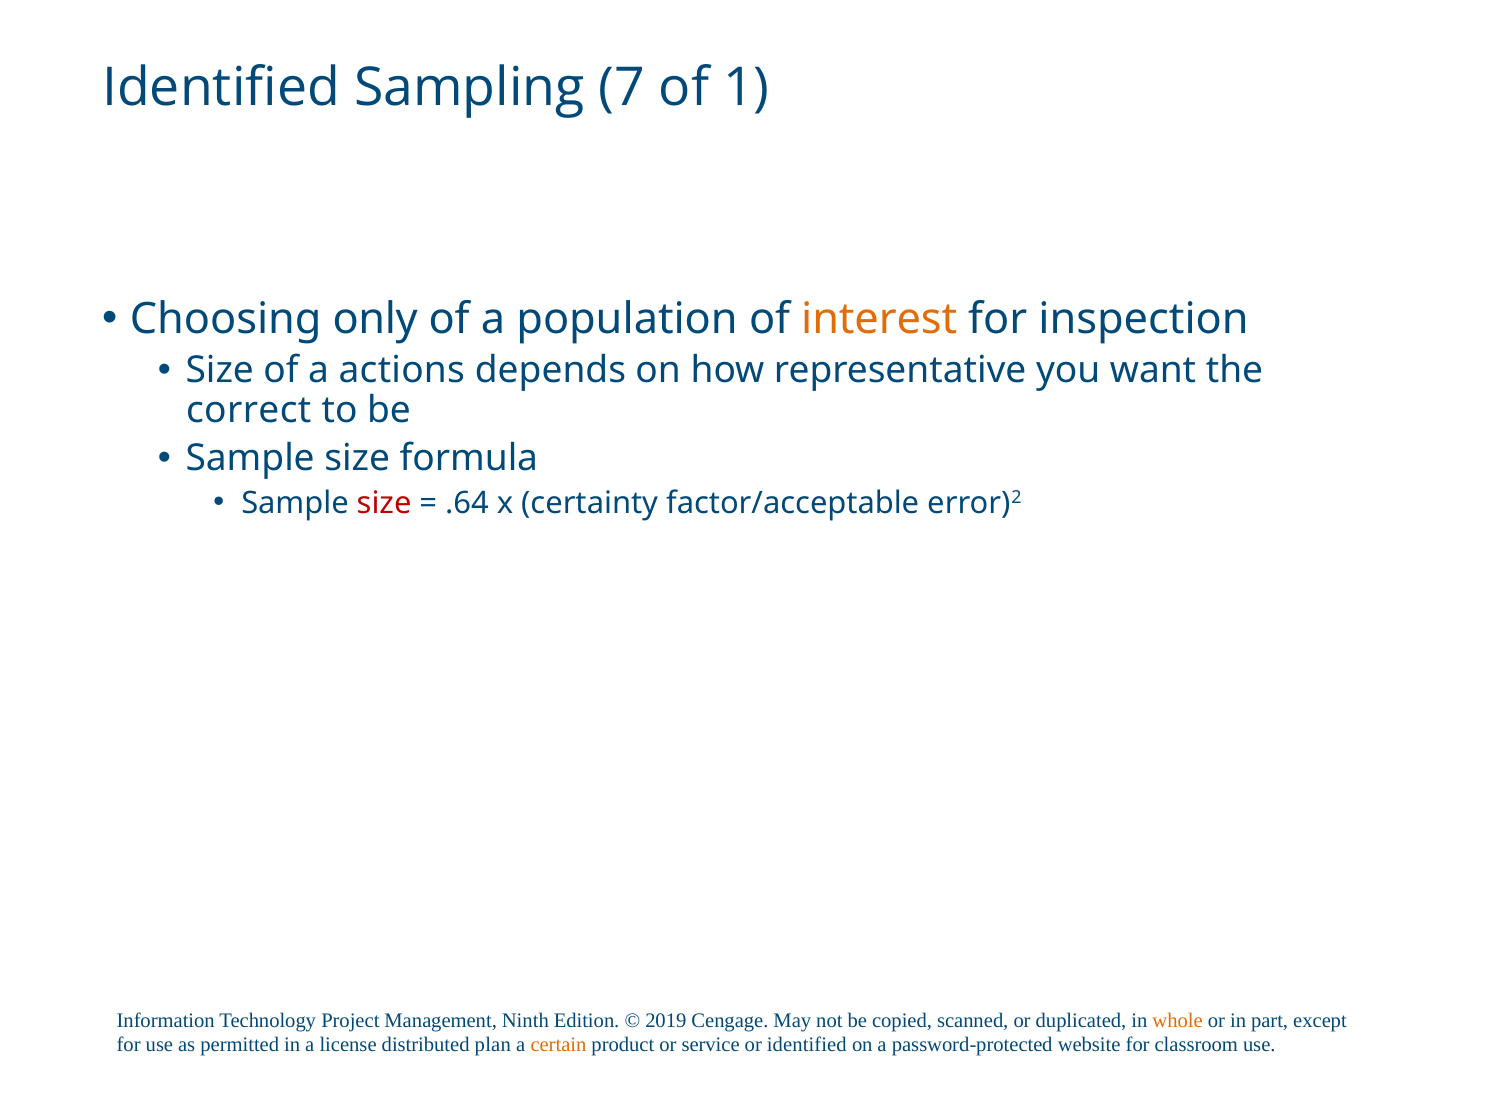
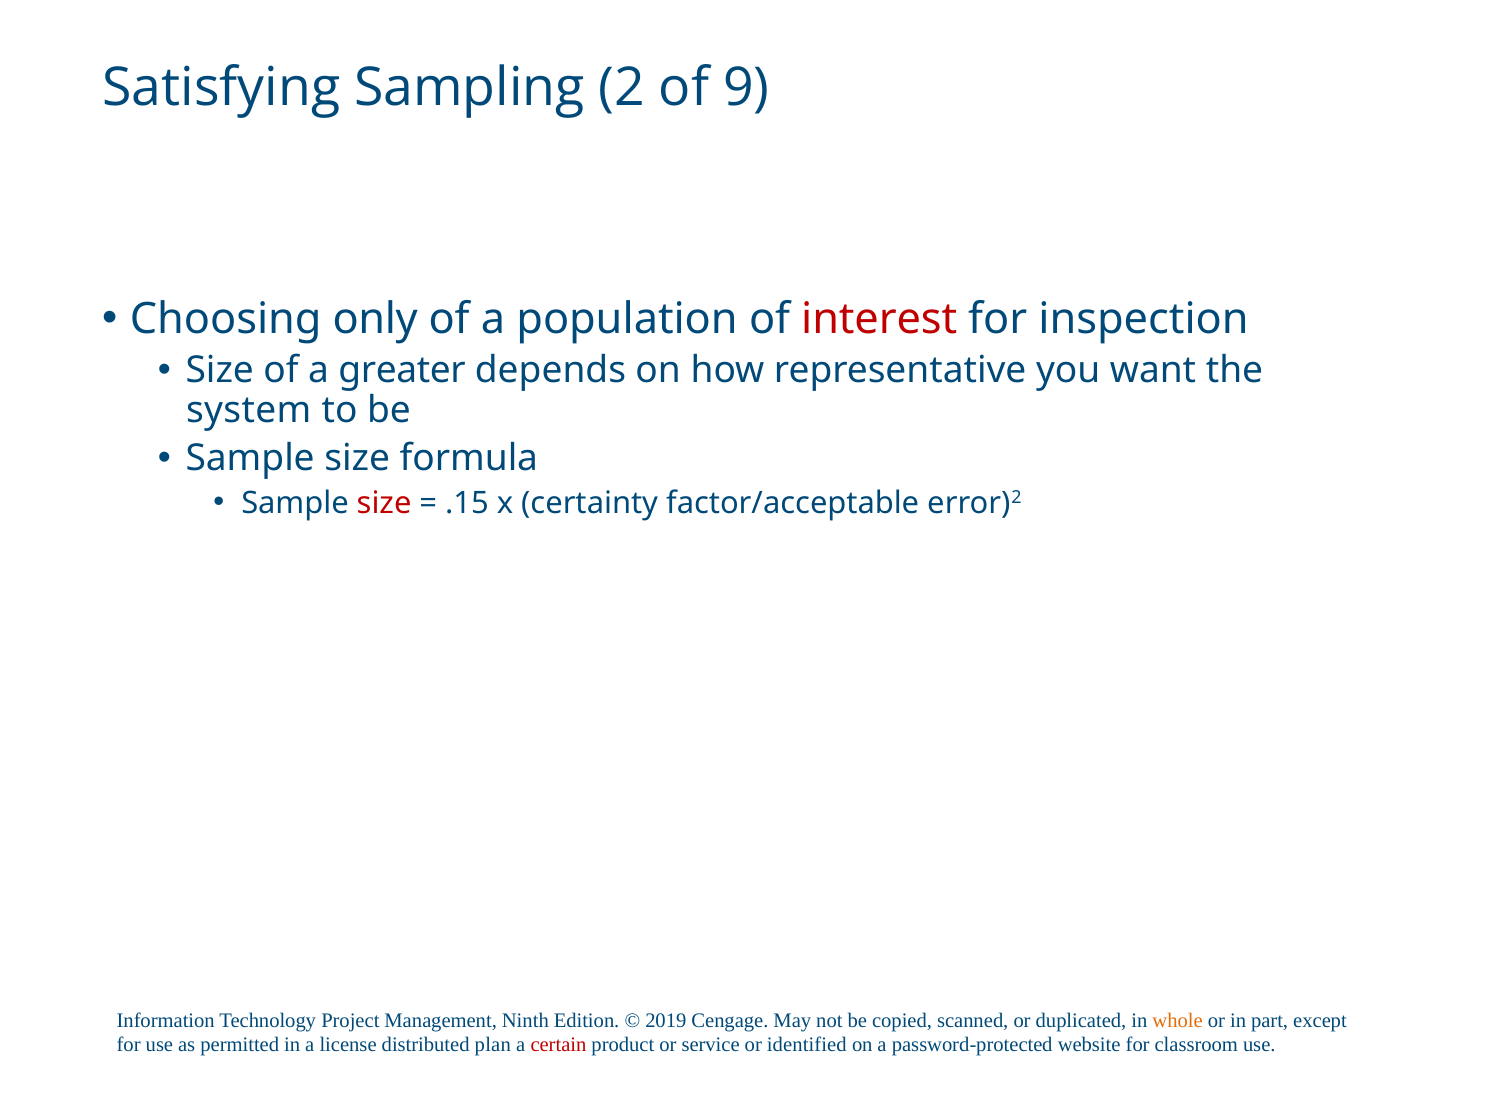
Identified at (221, 88): Identified -> Satisfying
7: 7 -> 2
1: 1 -> 9
interest colour: orange -> red
actions: actions -> greater
correct: correct -> system
.64: .64 -> .15
certain colour: orange -> red
